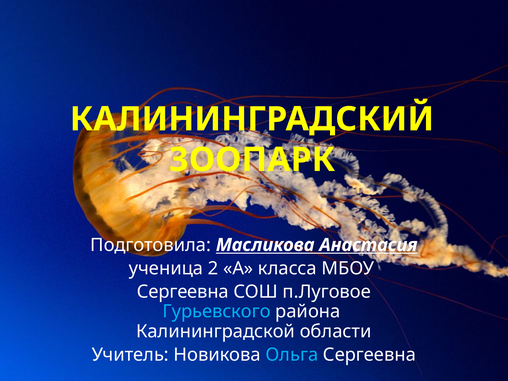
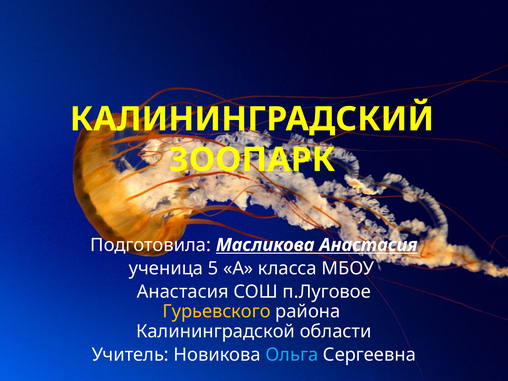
2: 2 -> 5
Сергеевна at (183, 292): Сергеевна -> Анастасия
Гурьевского colour: light blue -> yellow
